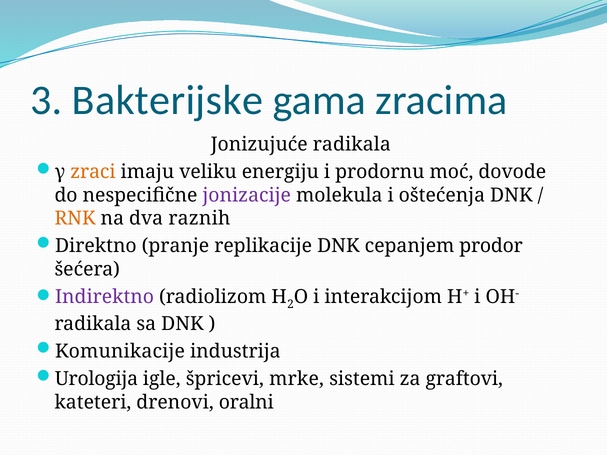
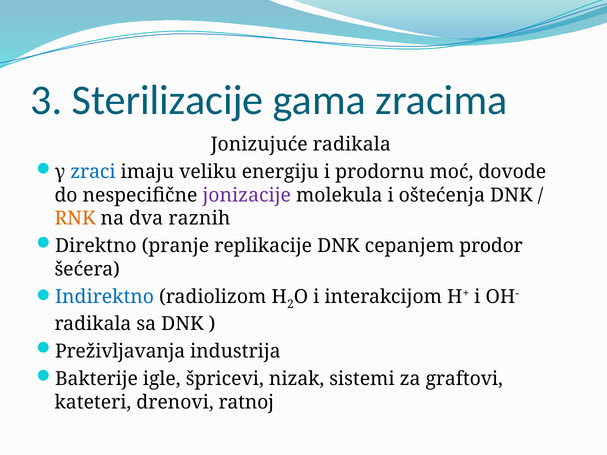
Bakterijske: Bakterijske -> Sterilizacije
zraci colour: orange -> blue
Indirektno colour: purple -> blue
Komunikacije: Komunikacije -> Preživljavanja
Urologija: Urologija -> Bakterije
mrke: mrke -> nizak
oralni: oralni -> ratnoj
